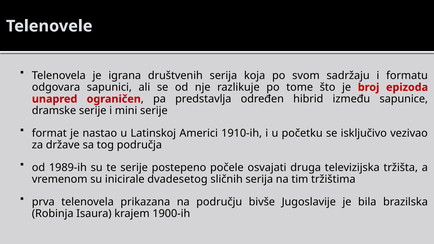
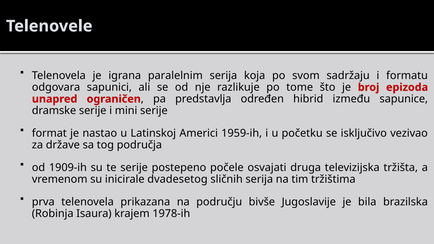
društvenih: društvenih -> paralelnim
1910-ih: 1910-ih -> 1959-ih
1989-ih: 1989-ih -> 1909-ih
1900-ih: 1900-ih -> 1978-ih
